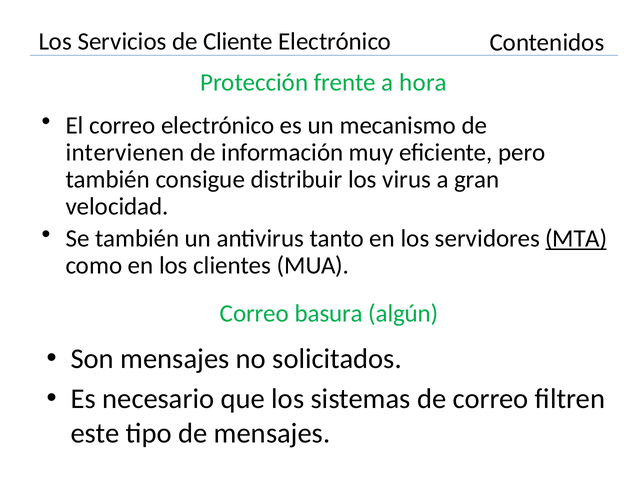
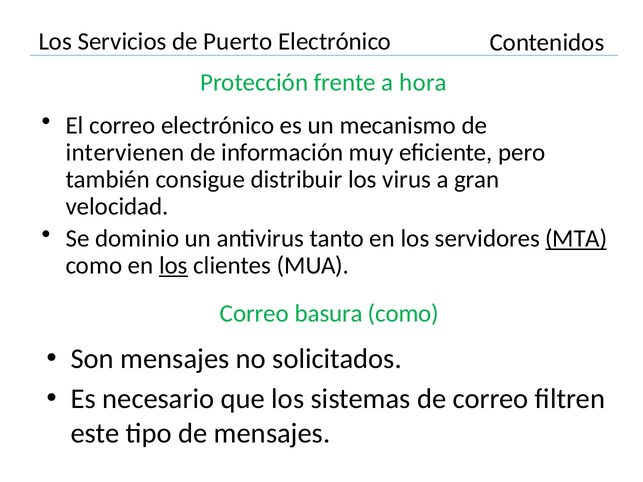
Cliente: Cliente -> Puerto
Se también: también -> dominio
los at (173, 266) underline: none -> present
basura algún: algún -> como
